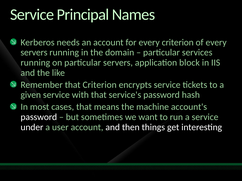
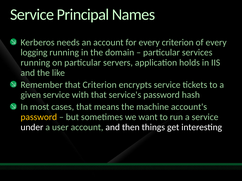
servers at (34, 53): servers -> logging
block: block -> holds
password at (39, 117) colour: white -> yellow
